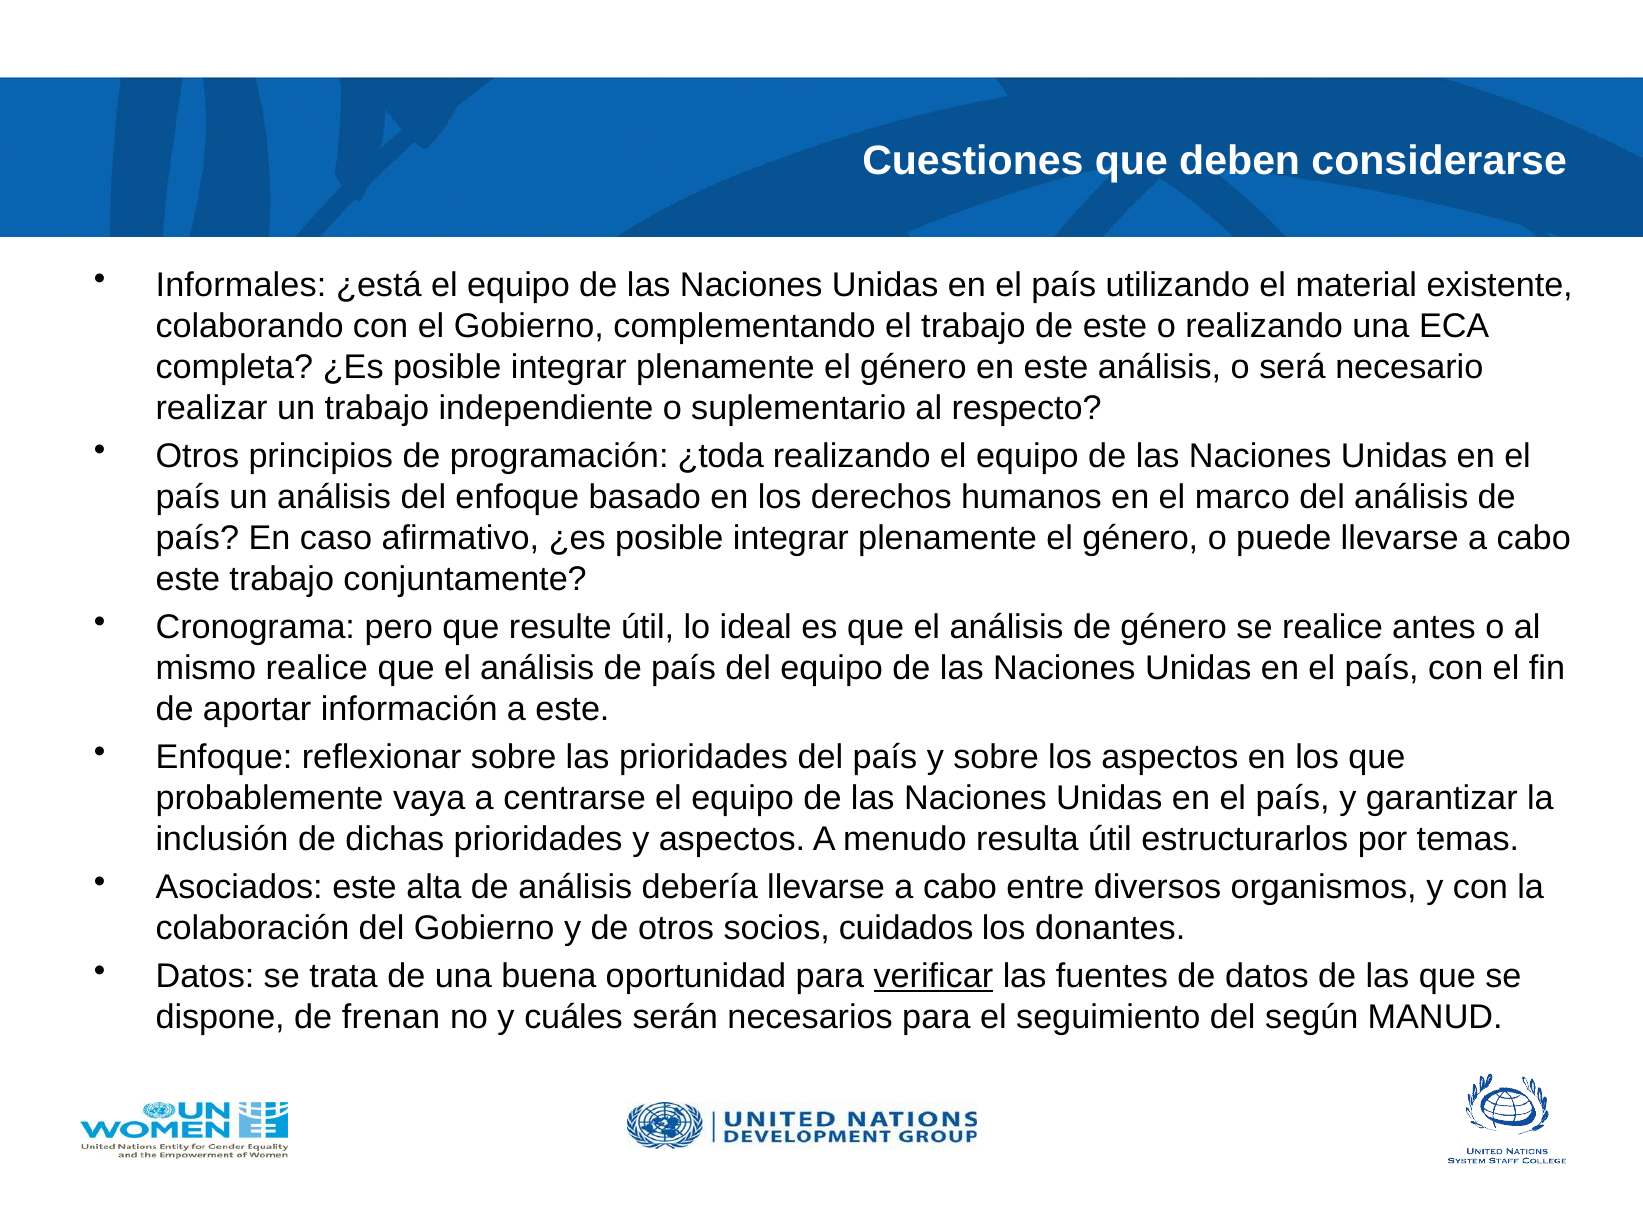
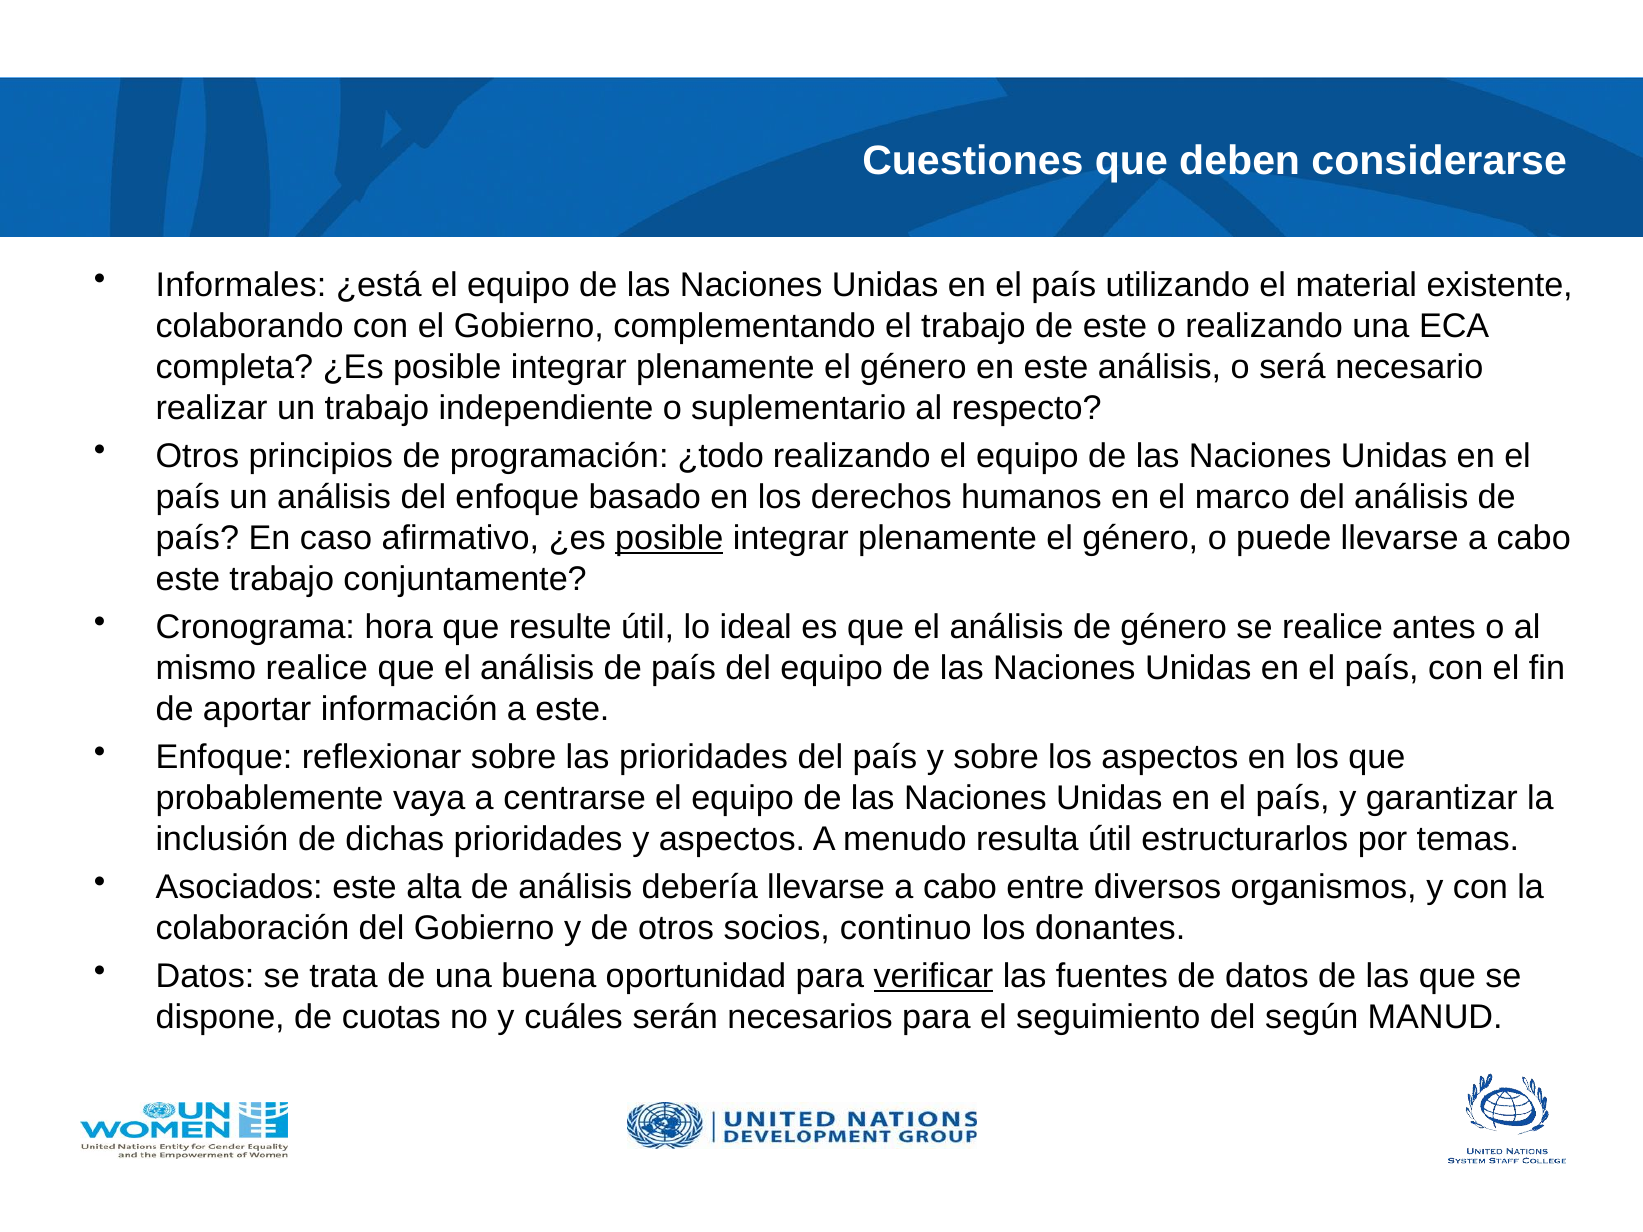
¿toda: ¿toda -> ¿todo
posible at (669, 538) underline: none -> present
pero: pero -> hora
cuidados: cuidados -> continuo
frenan: frenan -> cuotas
